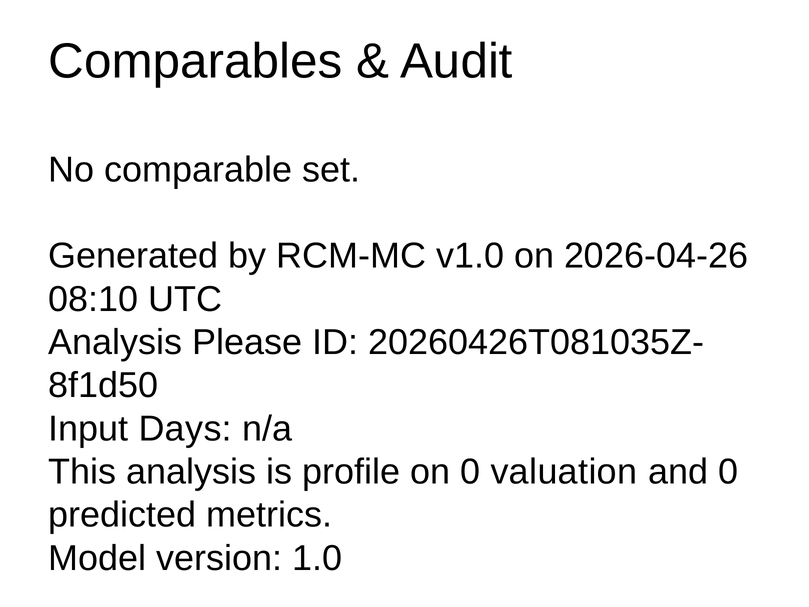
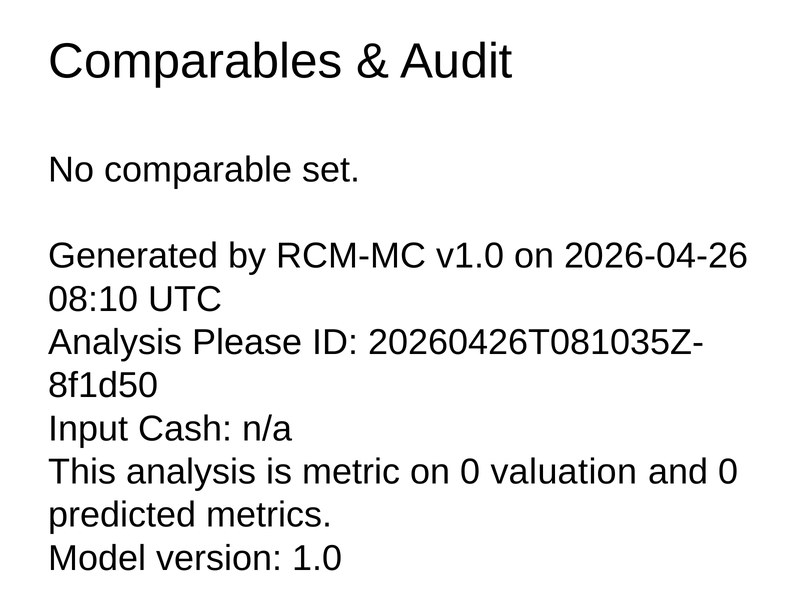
Days: Days -> Cash
profile: profile -> metric
